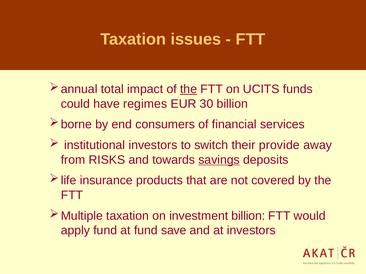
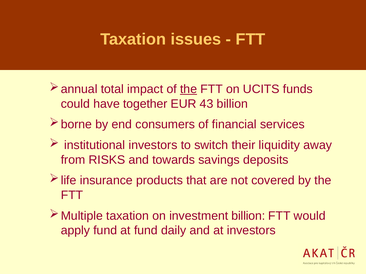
regimes: regimes -> together
30: 30 -> 43
provide: provide -> liquidity
savings underline: present -> none
save: save -> daily
